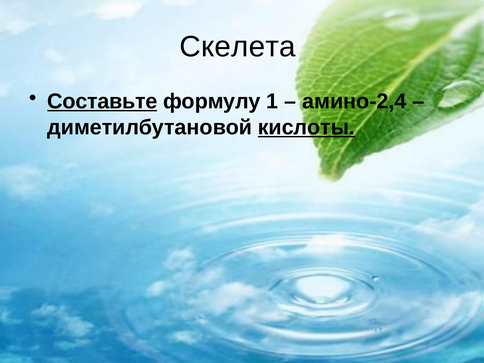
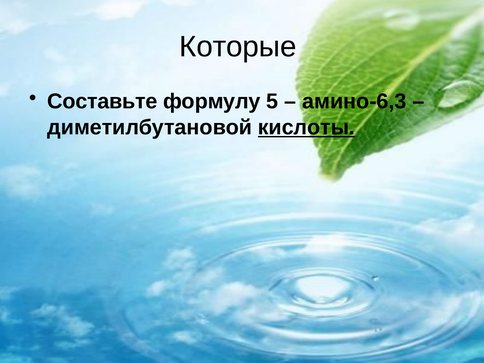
Скелета: Скелета -> Которые
Составьте underline: present -> none
1: 1 -> 5
амино-2,4: амино-2,4 -> амино-6,3
